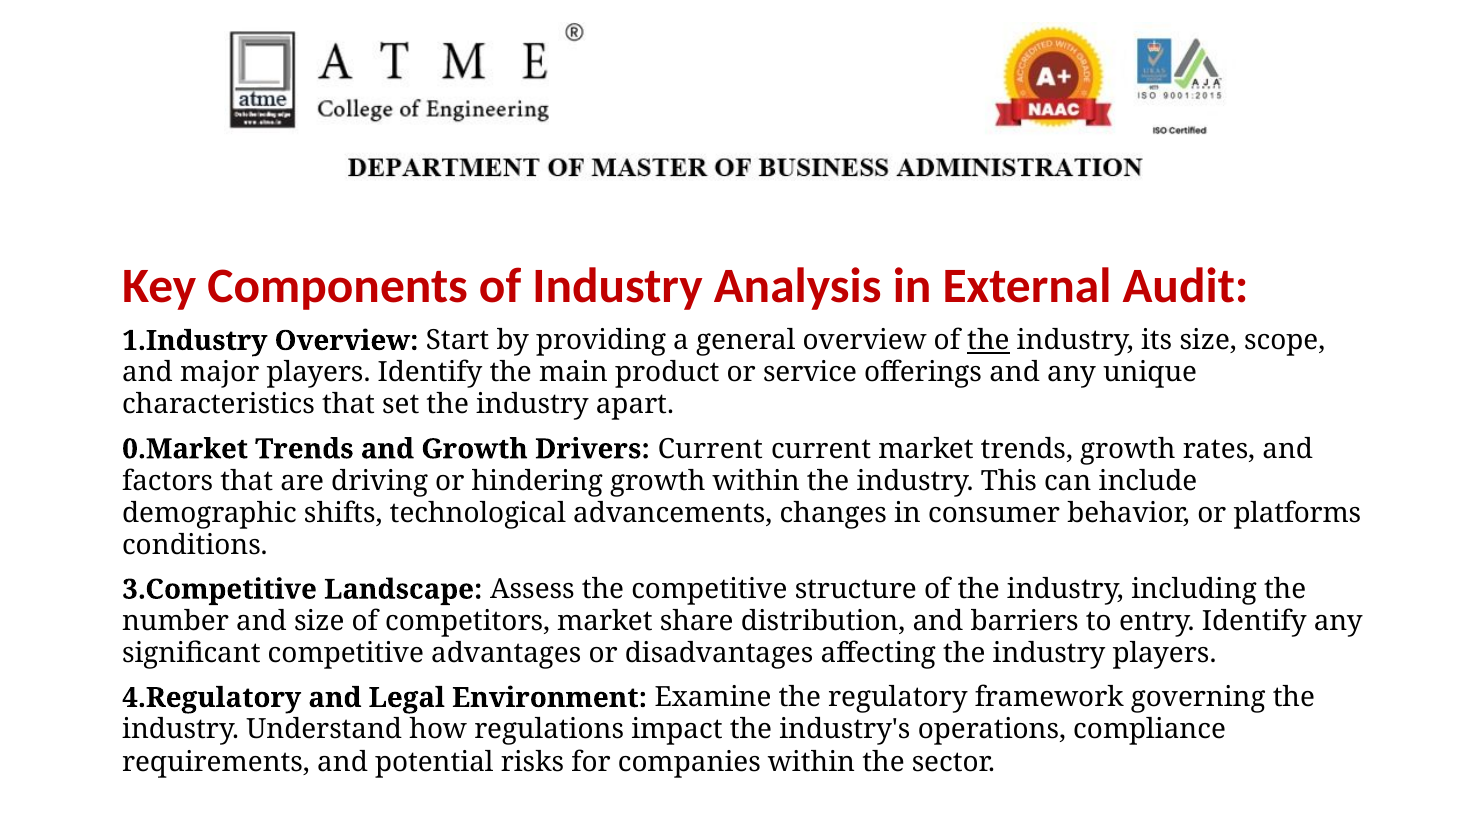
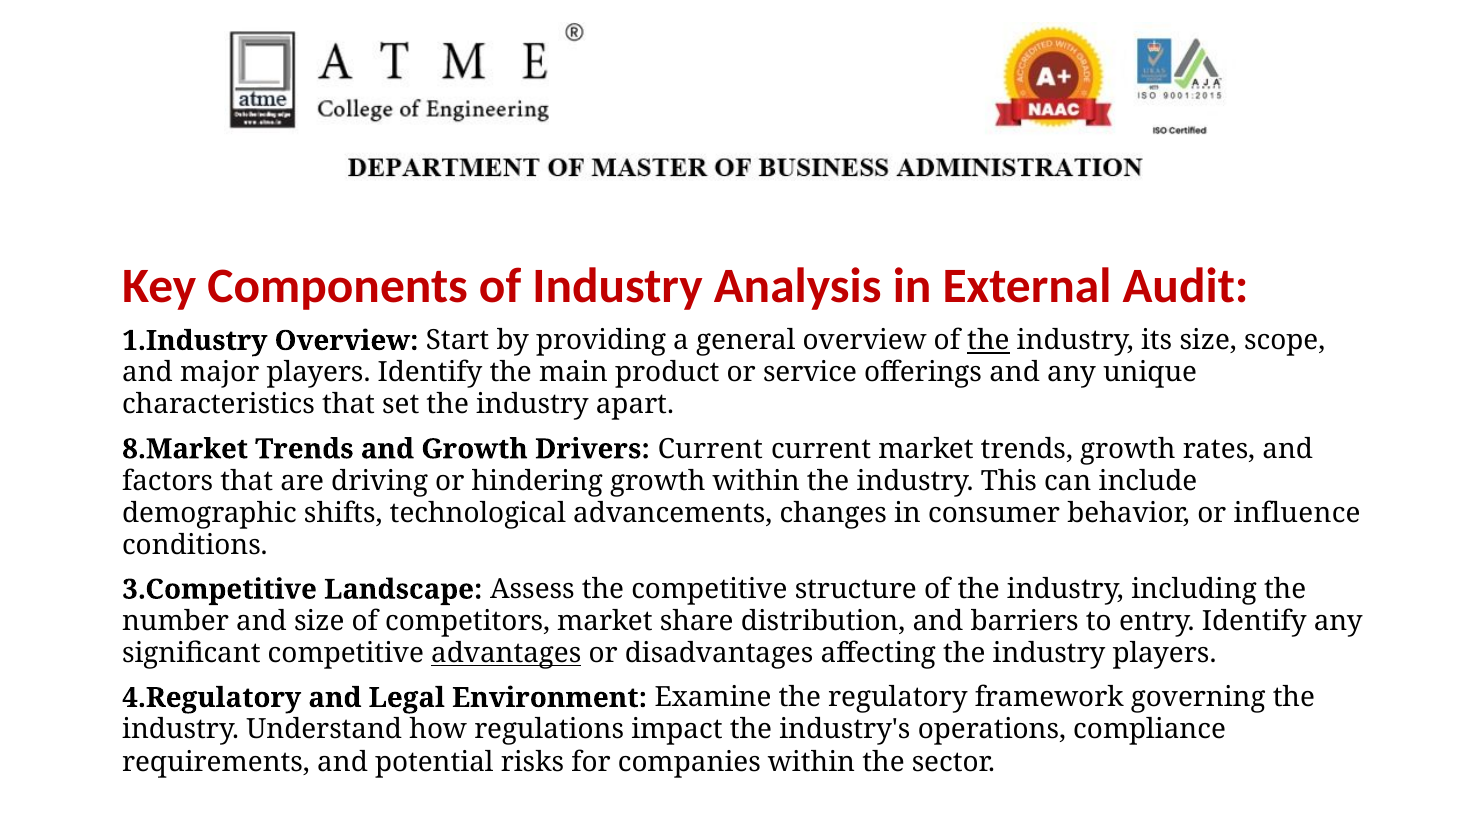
0.Market: 0.Market -> 8.Market
platforms: platforms -> influence
advantages underline: none -> present
